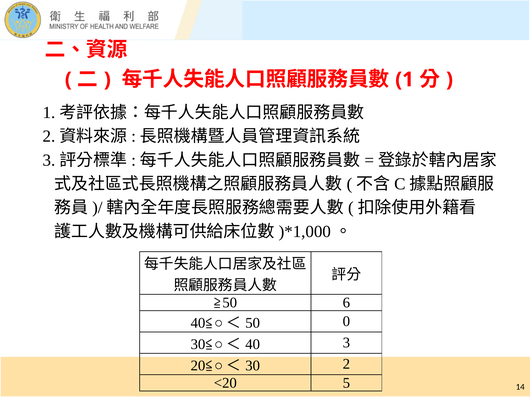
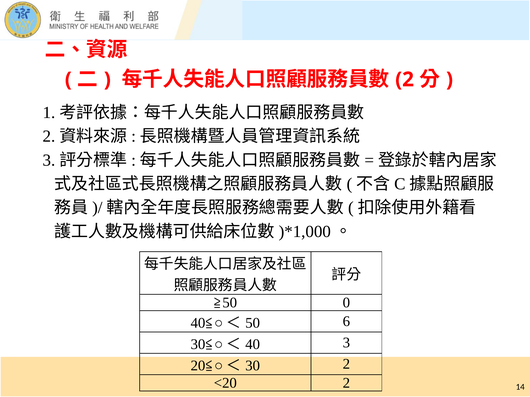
1 at (405, 80): 1 -> 2
6: 6 -> 0
0: 0 -> 6
<20 5: 5 -> 2
